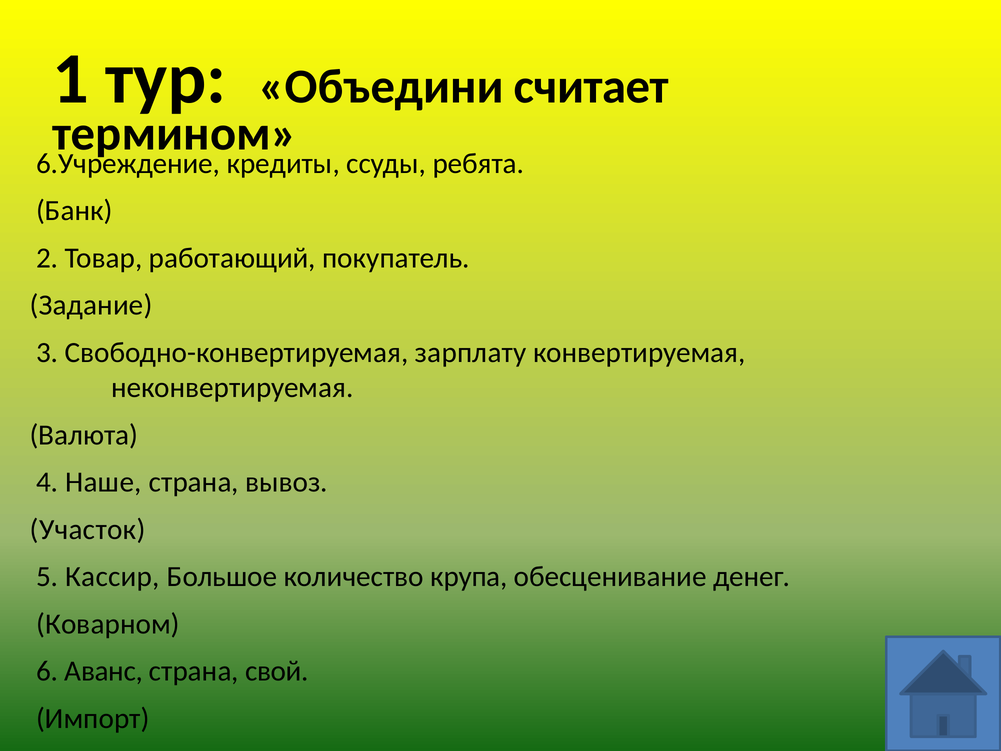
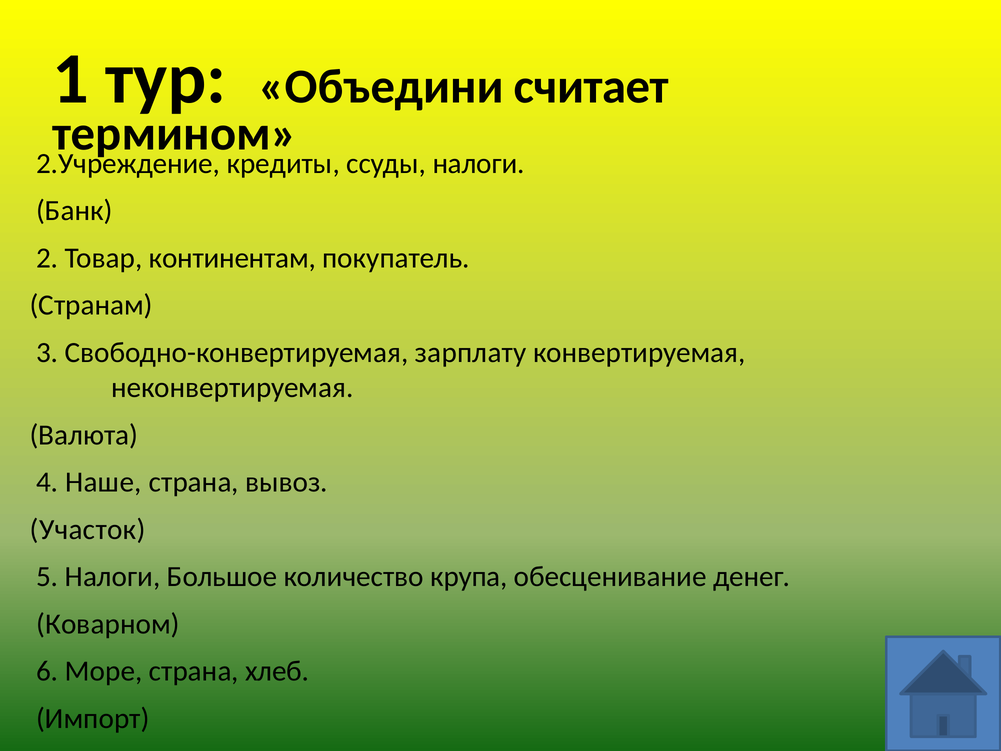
6.Учреждение: 6.Учреждение -> 2.Учреждение
ссуды ребята: ребята -> налоги
работающий: работающий -> континентам
Задание: Задание -> Странам
5 Кассир: Кассир -> Налоги
Аванс: Аванс -> Море
свой: свой -> хлеб
